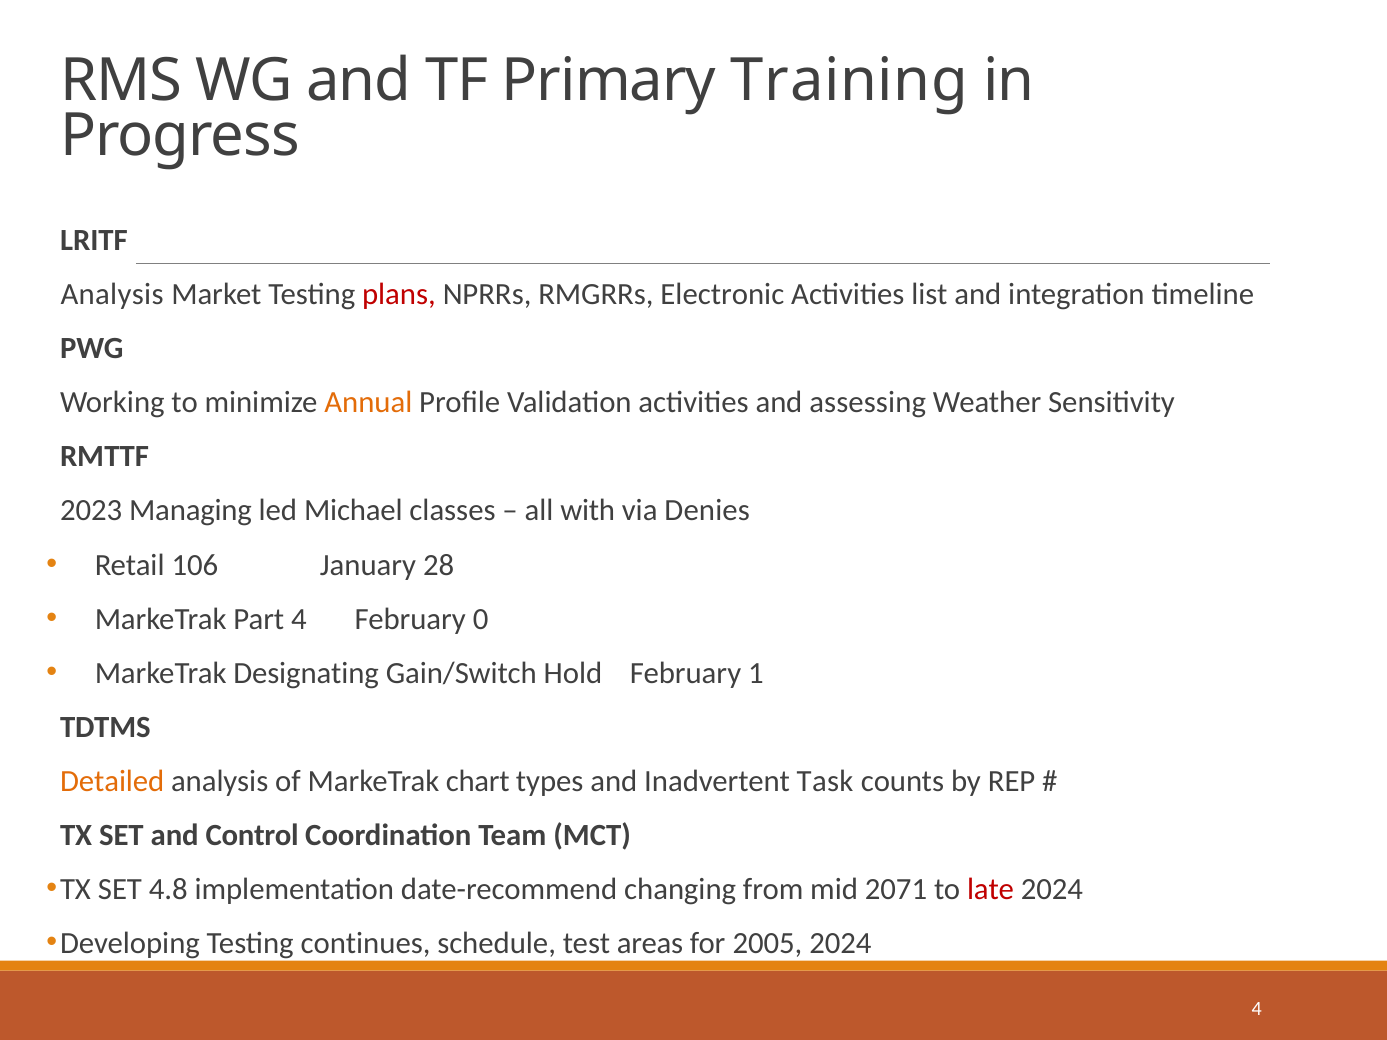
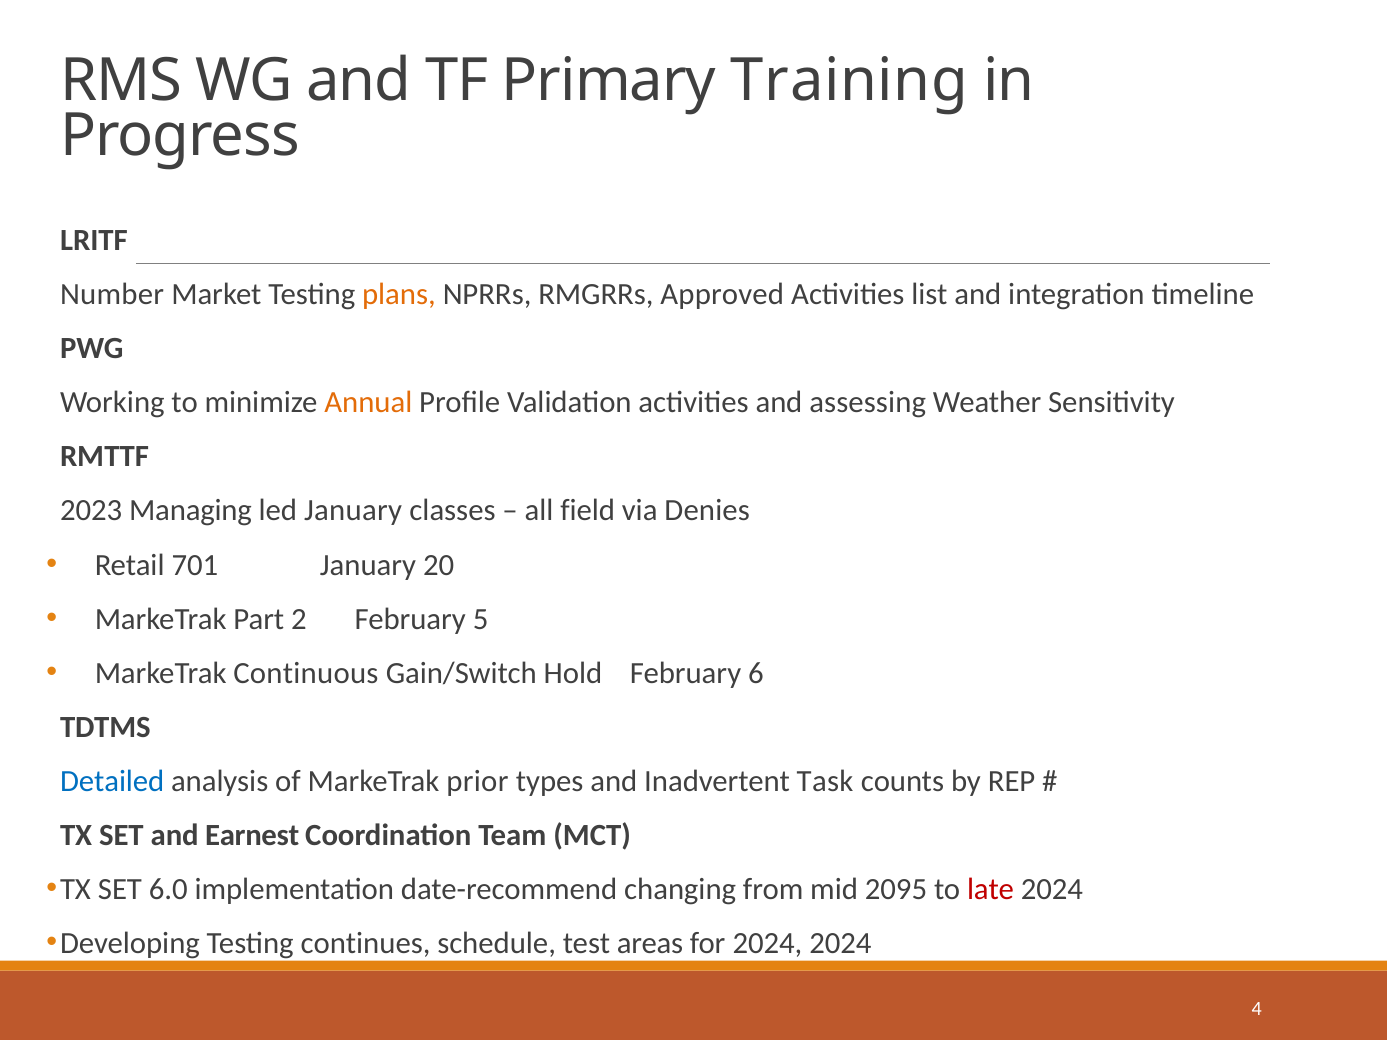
Analysis at (112, 294): Analysis -> Number
plans colour: red -> orange
Electronic: Electronic -> Approved
led Michael: Michael -> January
with: with -> field
106: 106 -> 701
28: 28 -> 20
Part 4: 4 -> 2
0: 0 -> 5
Designating: Designating -> Continuous
1: 1 -> 6
Detailed colour: orange -> blue
chart: chart -> prior
Control: Control -> Earnest
4.8: 4.8 -> 6.0
2071: 2071 -> 2095
for 2005: 2005 -> 2024
